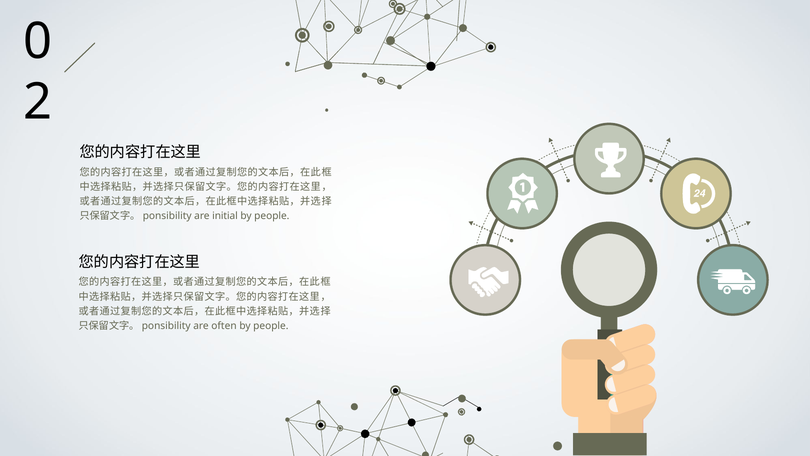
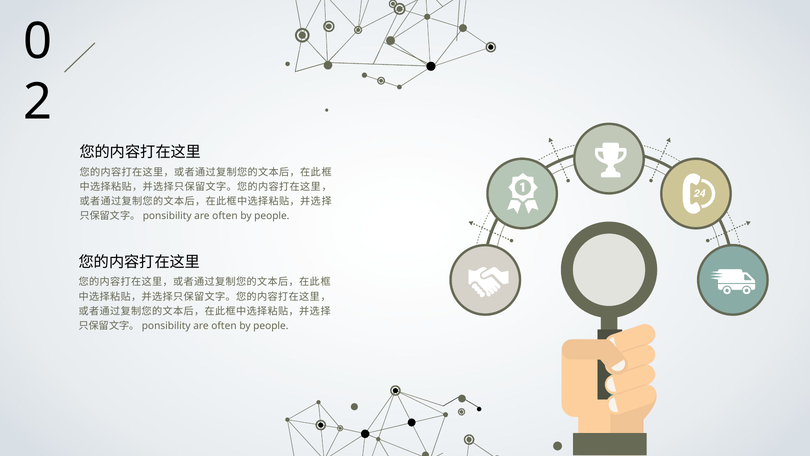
initial at (225, 216): initial -> often
